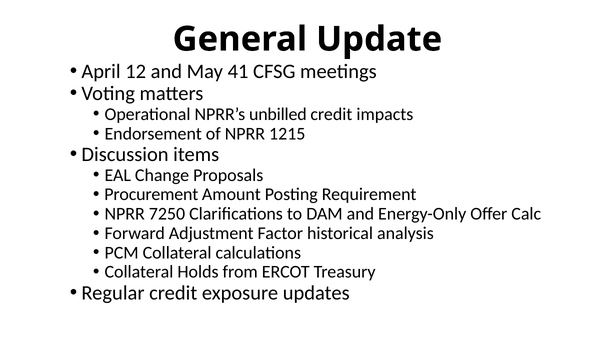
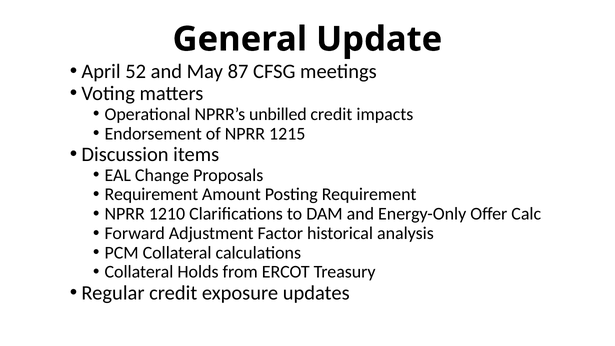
12: 12 -> 52
41: 41 -> 87
Procurement at (151, 195): Procurement -> Requirement
7250: 7250 -> 1210
